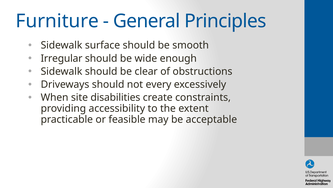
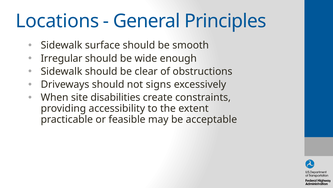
Furniture: Furniture -> Locations
every: every -> signs
